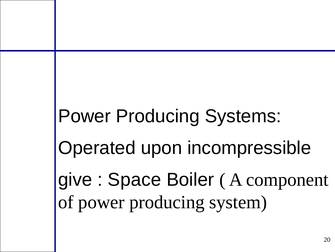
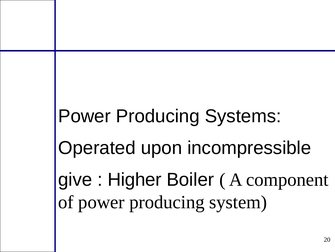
Space: Space -> Higher
